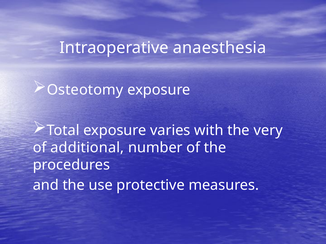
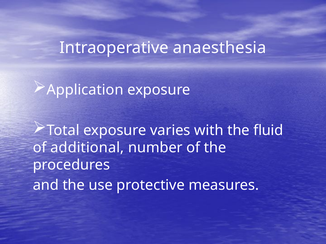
Osteotomy: Osteotomy -> Application
very: very -> fluid
